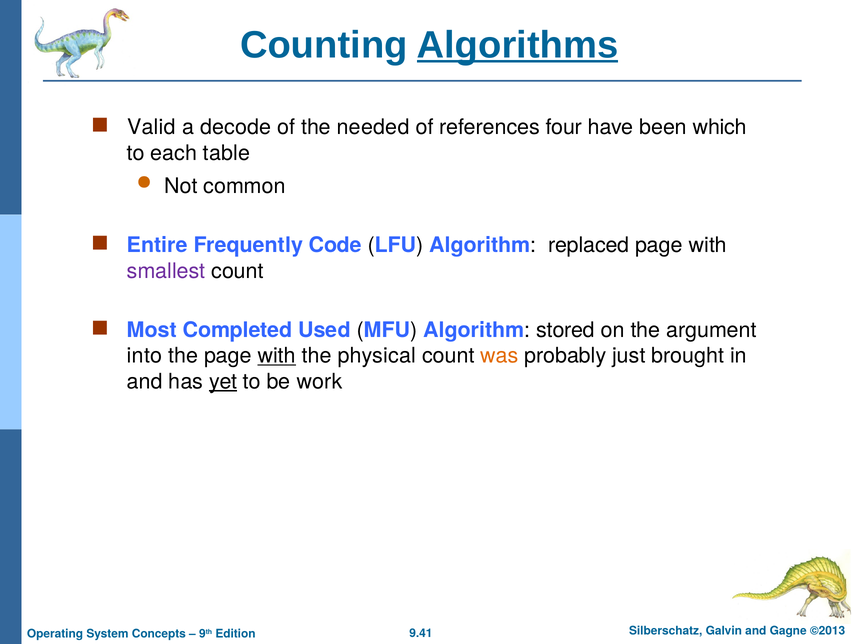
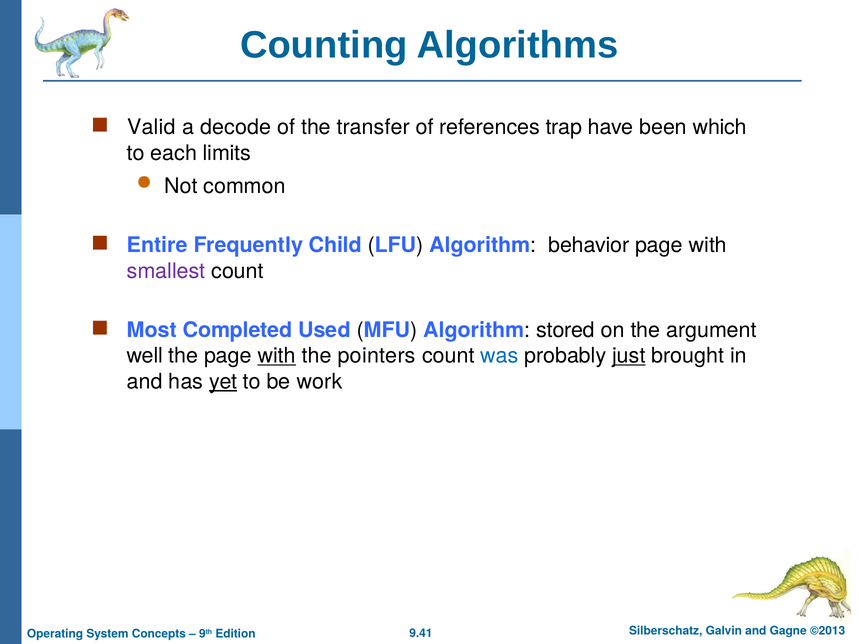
Algorithms underline: present -> none
needed: needed -> transfer
four: four -> trap
table: table -> limits
Code: Code -> Child
replaced: replaced -> behavior
into: into -> well
physical: physical -> pointers
was colour: orange -> blue
just underline: none -> present
